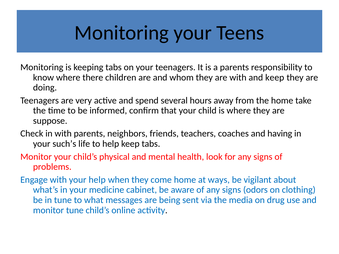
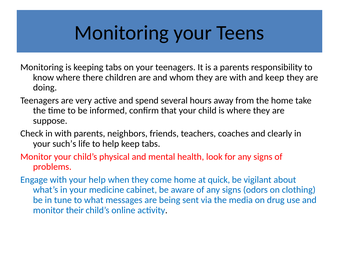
having: having -> clearly
ways: ways -> quick
monitor tune: tune -> their
